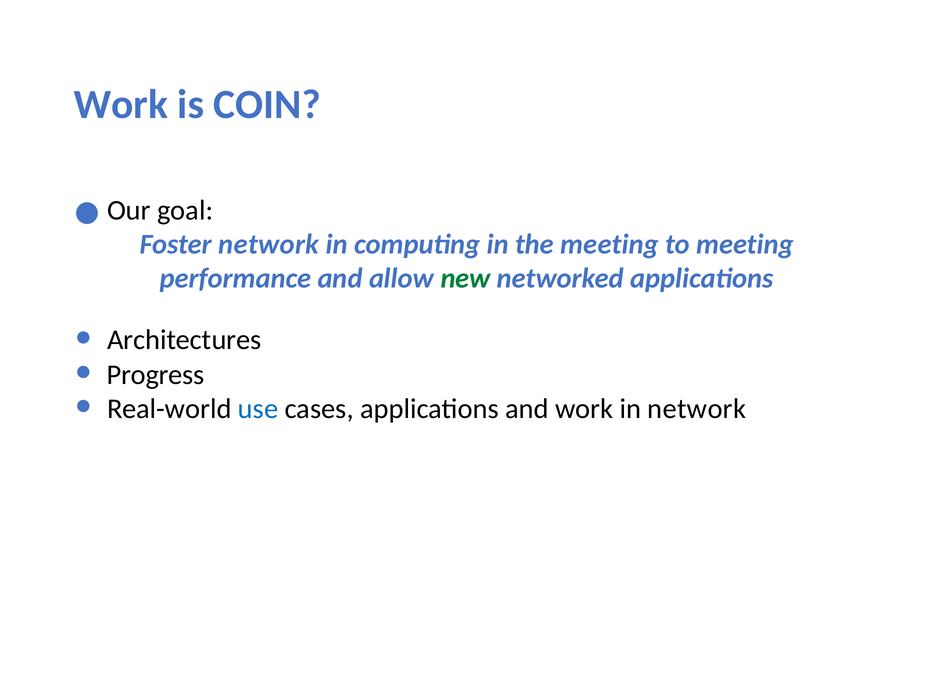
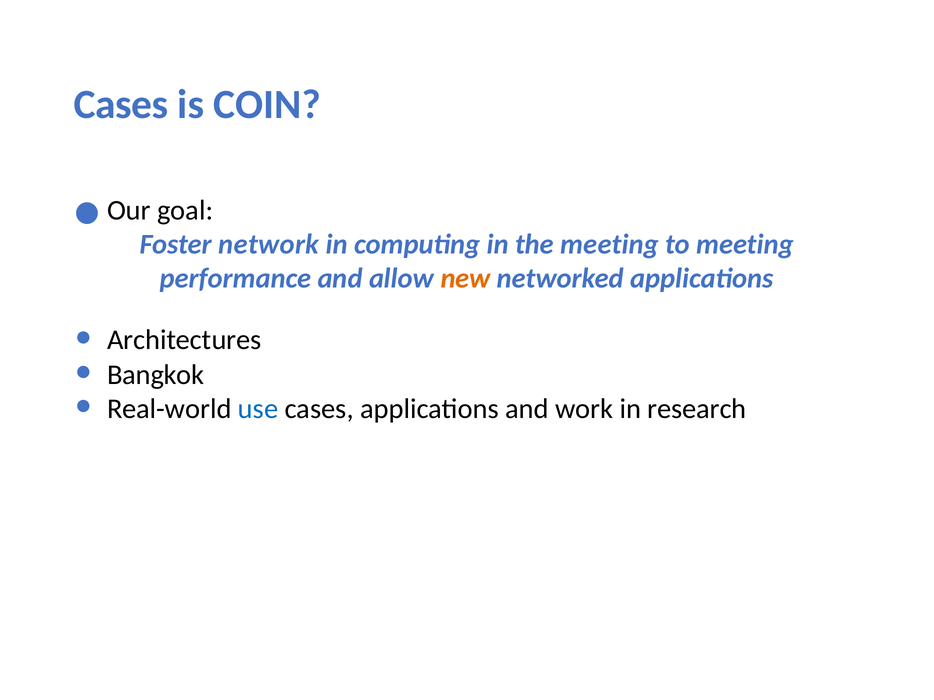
Work at (121, 105): Work -> Cases
new colour: green -> orange
Progress: Progress -> Bangkok
in network: network -> research
